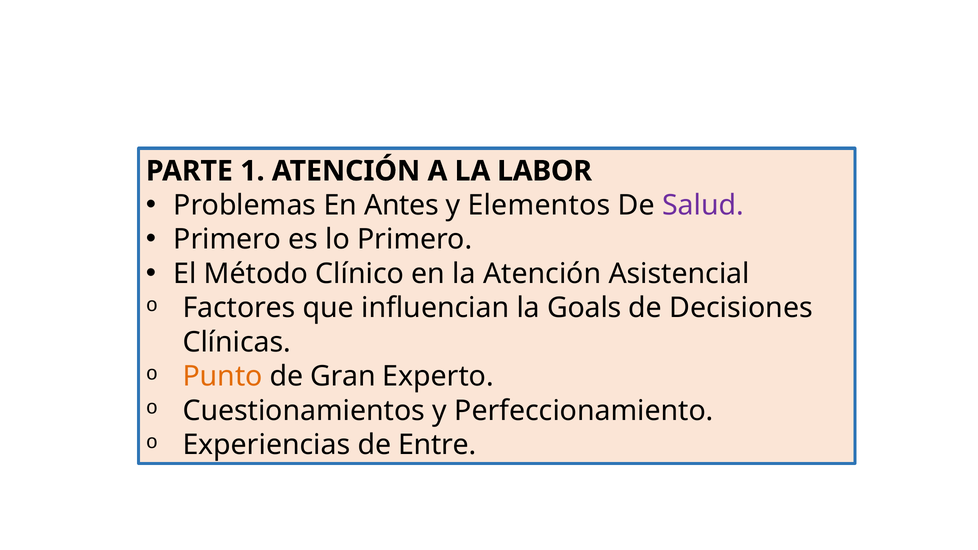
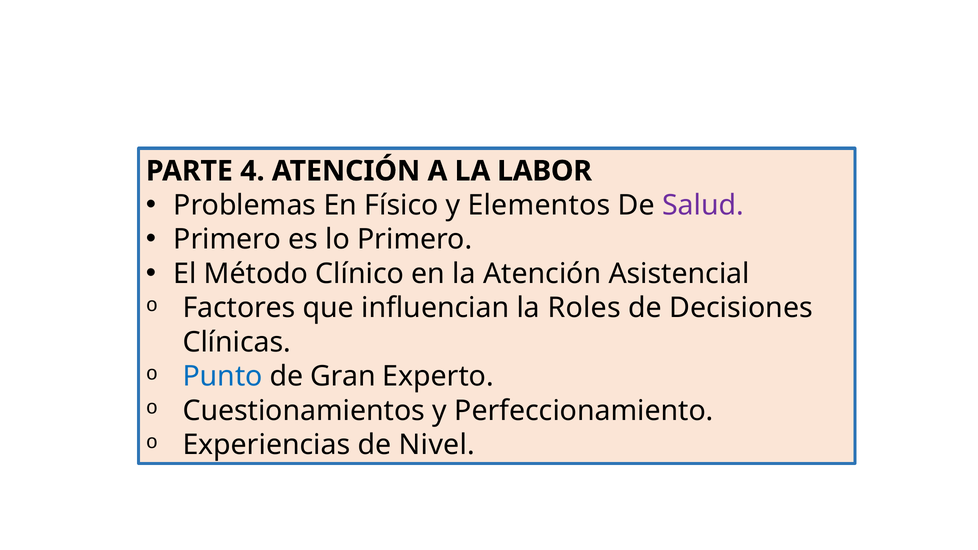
1: 1 -> 4
Antes: Antes -> Físico
Goals: Goals -> Roles
Punto colour: orange -> blue
Entre: Entre -> Nivel
